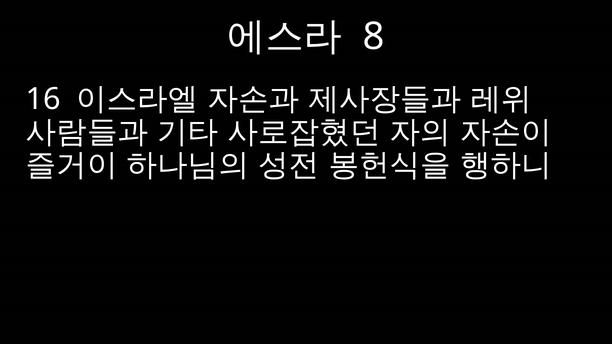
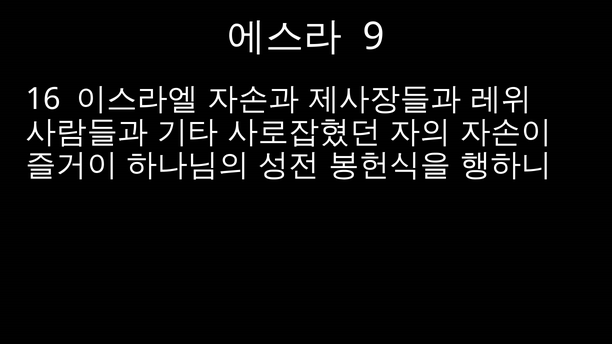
8: 8 -> 9
